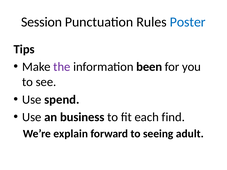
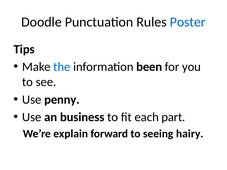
Session: Session -> Doodle
the colour: purple -> blue
spend: spend -> penny
find: find -> part
adult: adult -> hairy
